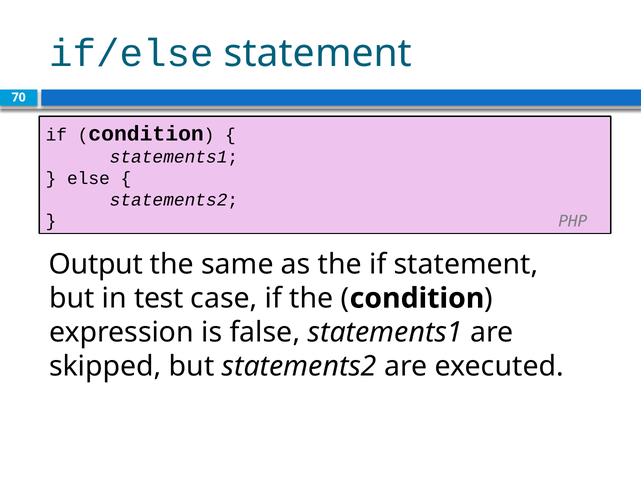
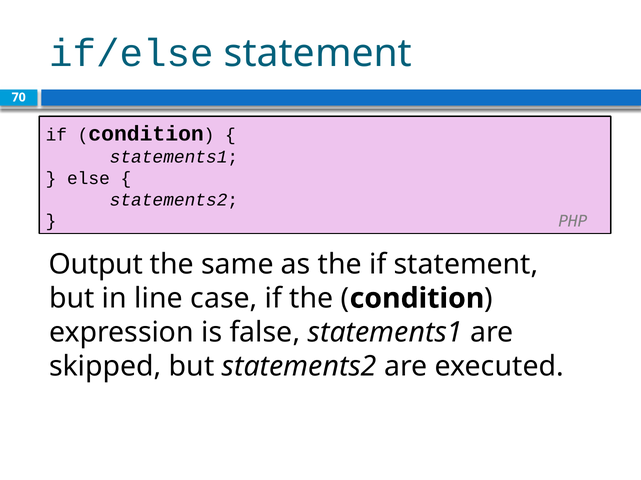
test: test -> line
